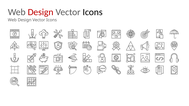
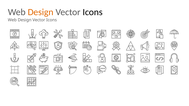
Design at (41, 12) colour: red -> orange
